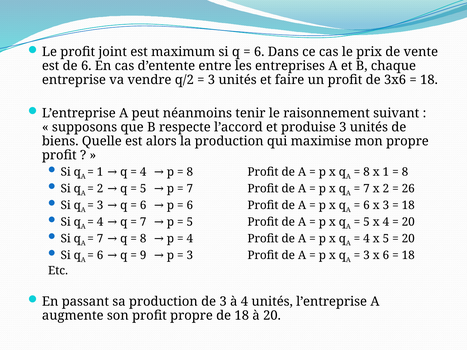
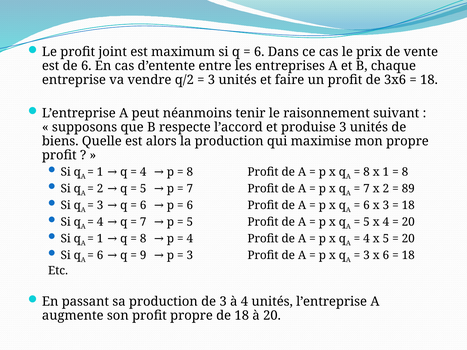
26: 26 -> 89
7 at (100, 239): 7 -> 1
